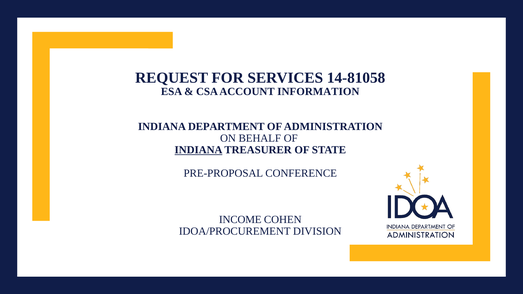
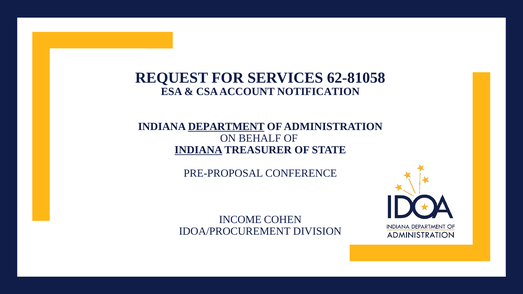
14-81058: 14-81058 -> 62-81058
INFORMATION: INFORMATION -> NOTIFICATION
DEPARTMENT underline: none -> present
